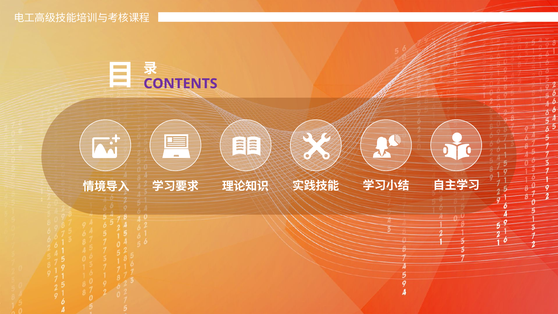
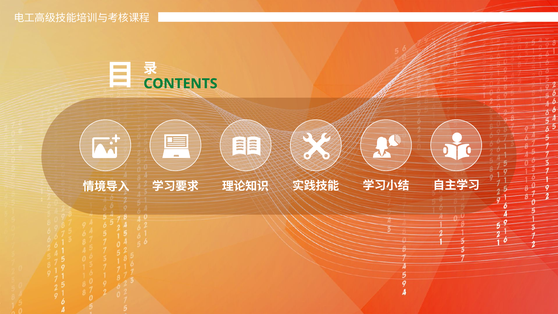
CONTENTS colour: purple -> green
